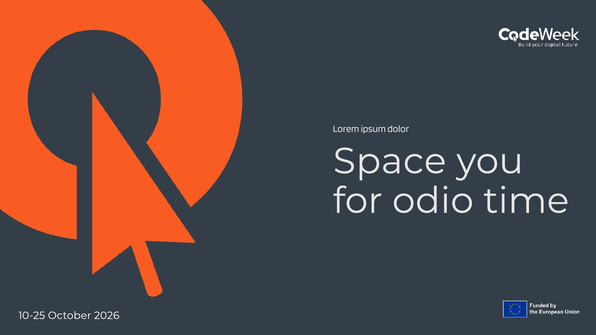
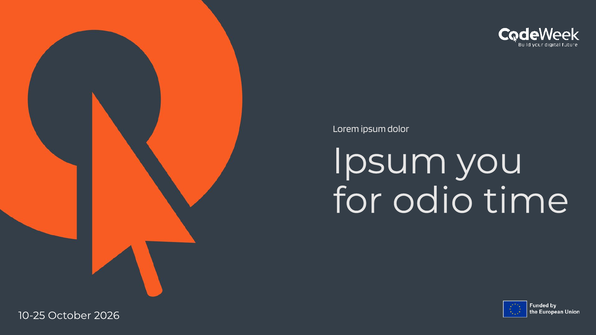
Space at (390, 161): Space -> Ipsum
